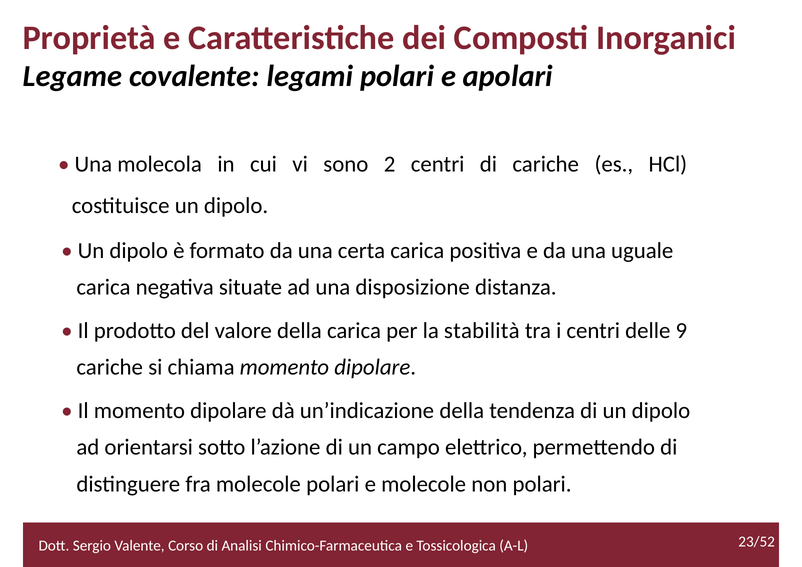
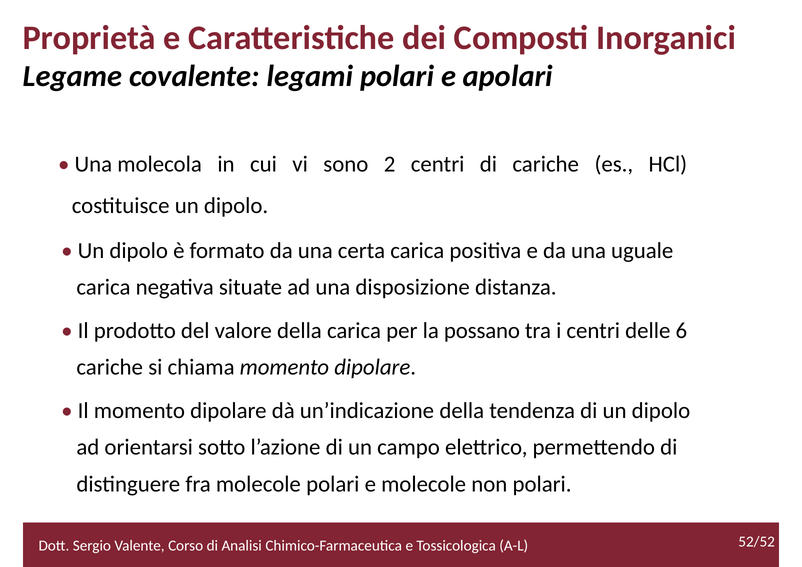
stabilità: stabilità -> possano
9: 9 -> 6
23/52: 23/52 -> 52/52
